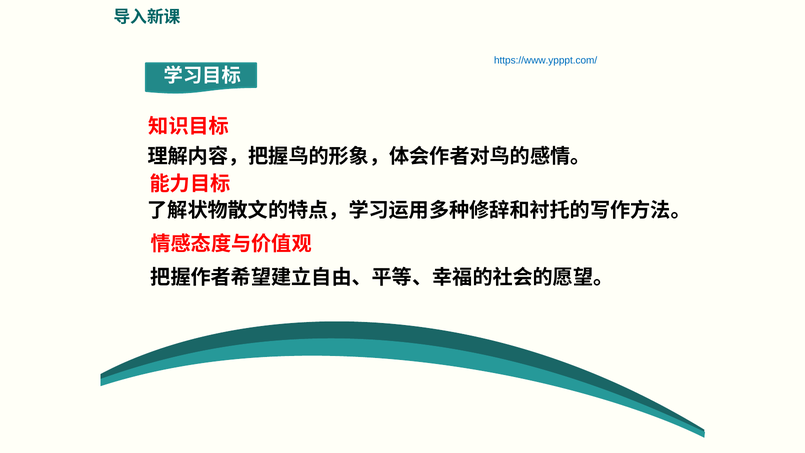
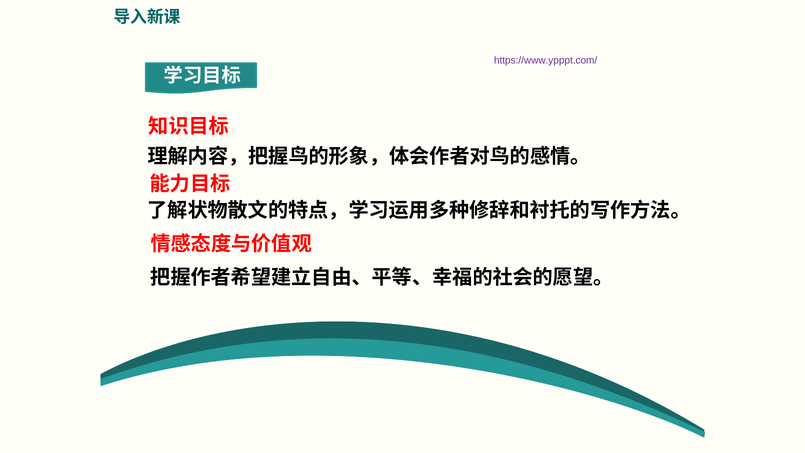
https://www.ypppt.com/ colour: blue -> purple
